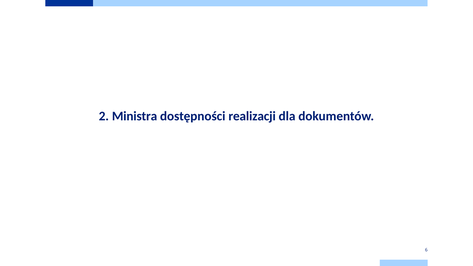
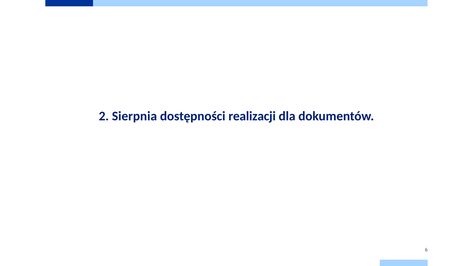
Ministra: Ministra -> Sierpnia
